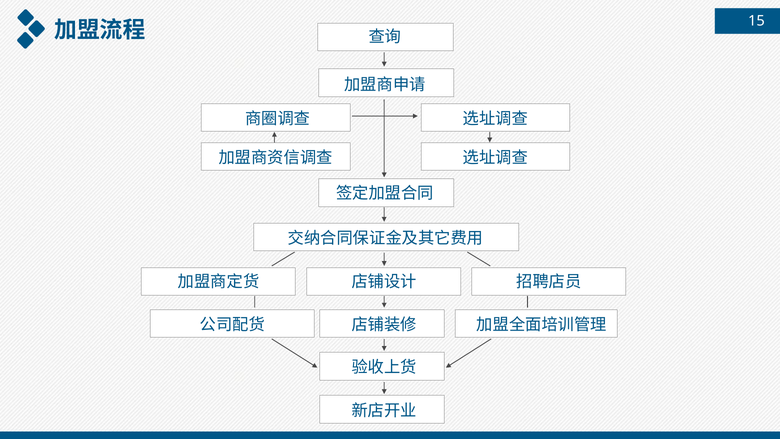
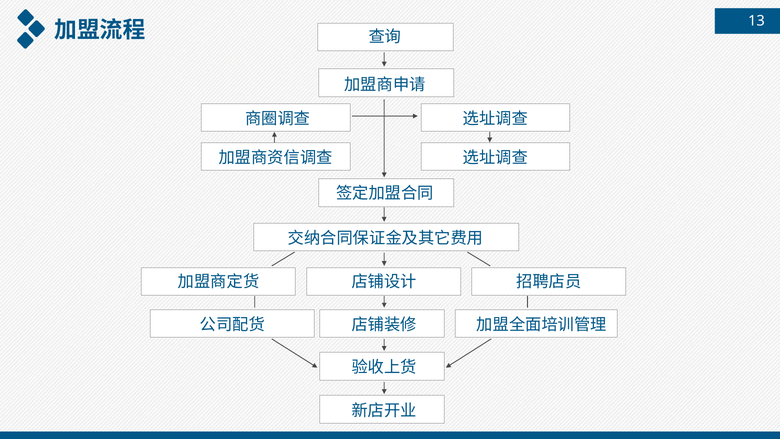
15: 15 -> 13
